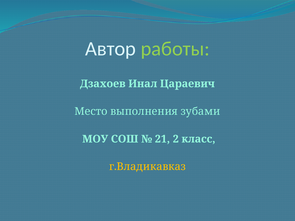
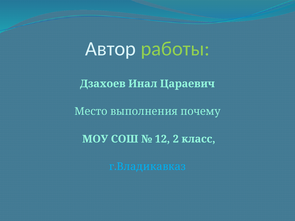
зубами: зубами -> почему
21: 21 -> 12
г.Владикавказ colour: yellow -> light blue
